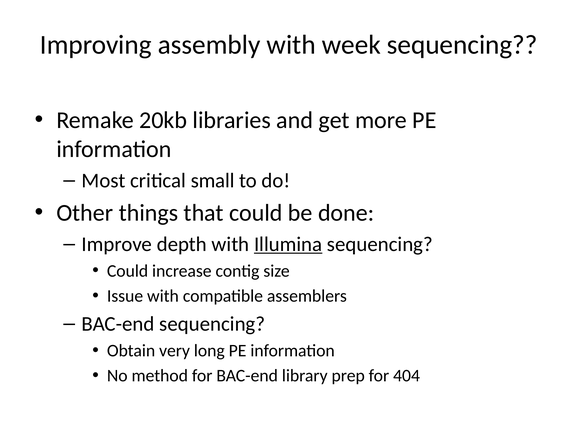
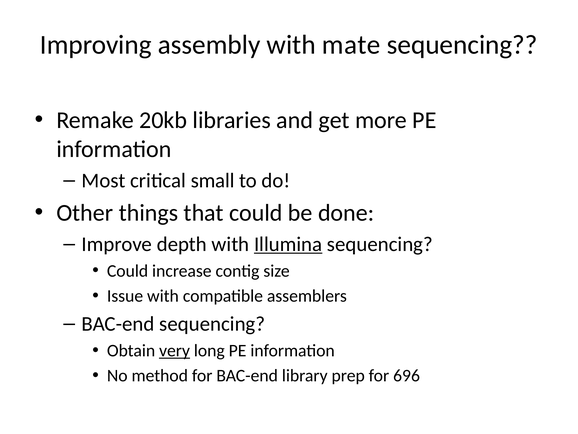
week: week -> mate
very underline: none -> present
404: 404 -> 696
